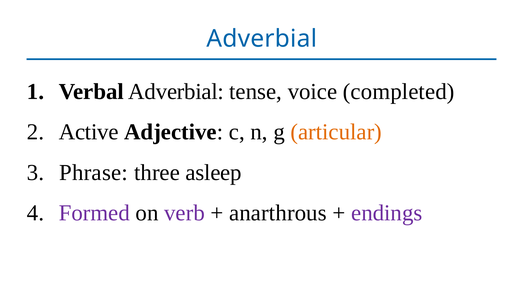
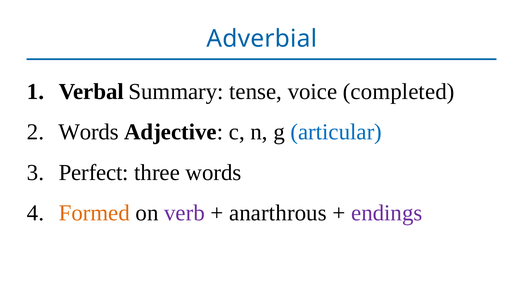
Verbal Adverbial: Adverbial -> Summary
Active at (89, 132): Active -> Words
articular colour: orange -> blue
Phrase: Phrase -> Perfect
three asleep: asleep -> words
Formed colour: purple -> orange
